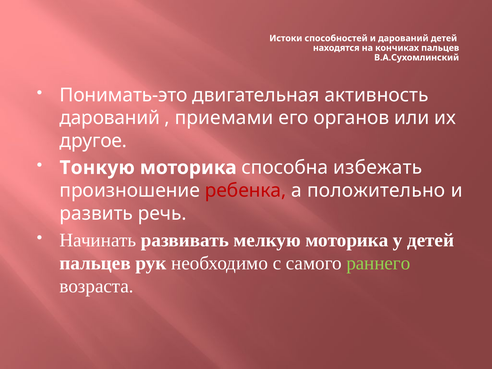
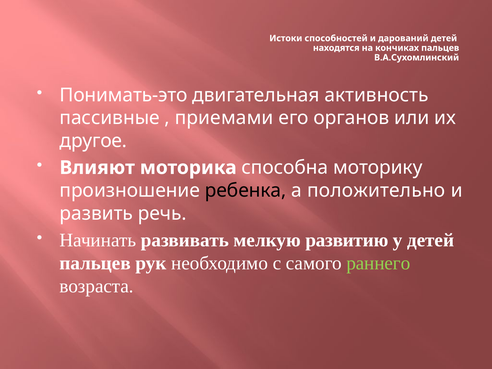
дарований at (110, 118): дарований -> пассивные
Тонкую: Тонкую -> Влияют
избежать: избежать -> моторику
ребенка colour: red -> black
мелкую моторика: моторика -> развитию
